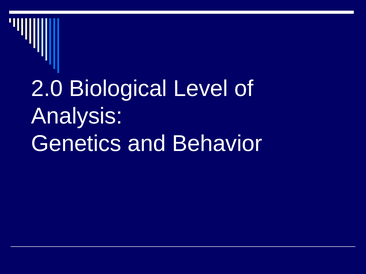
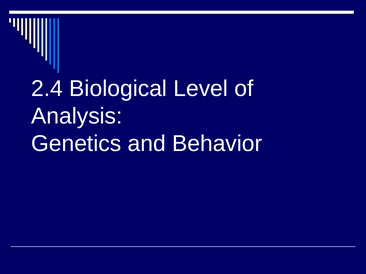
2.0: 2.0 -> 2.4
